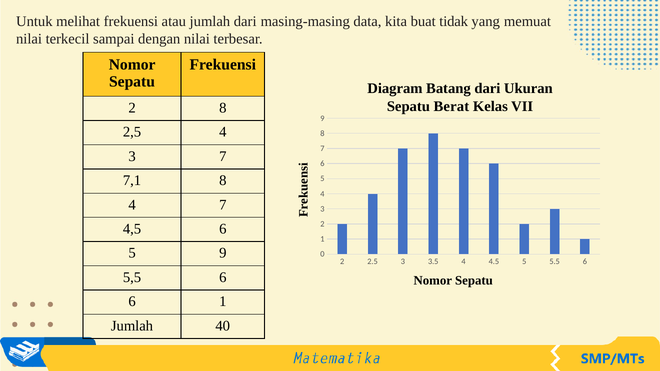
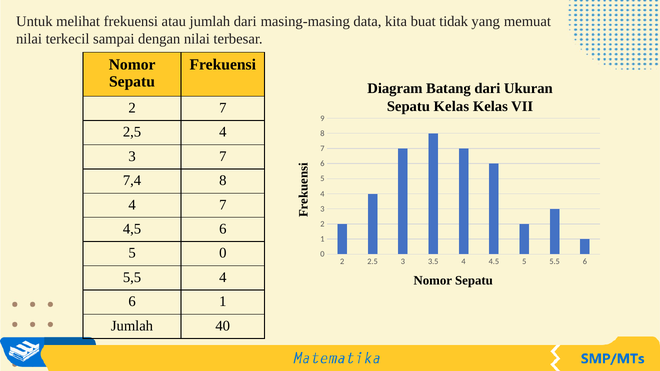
Sepatu Berat: Berat -> Kelas
2 8: 8 -> 7
7,1: 7,1 -> 7,4
5 9: 9 -> 0
5,5 6: 6 -> 4
